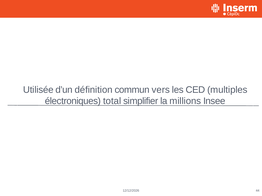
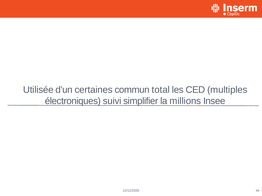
définition: définition -> certaines
vers: vers -> total
total: total -> suivi
